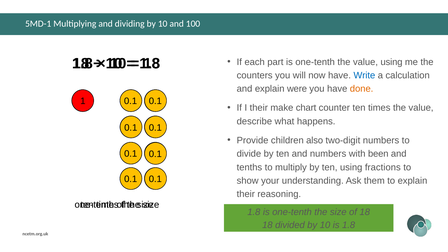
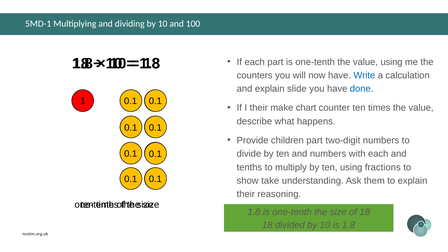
were: were -> slide
done colour: orange -> blue
children also: also -> part
with been: been -> each
your: your -> take
